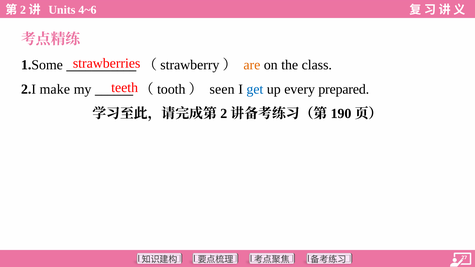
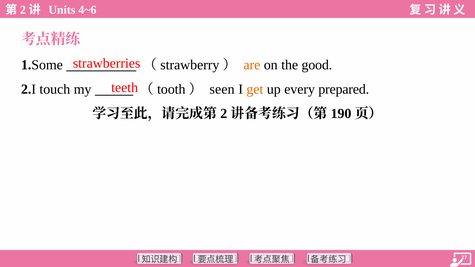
class: class -> good
make: make -> touch
get colour: blue -> orange
